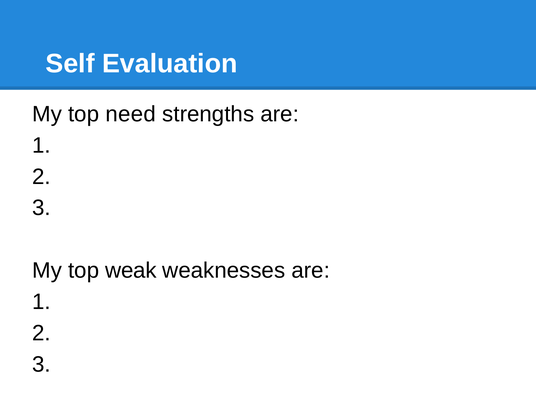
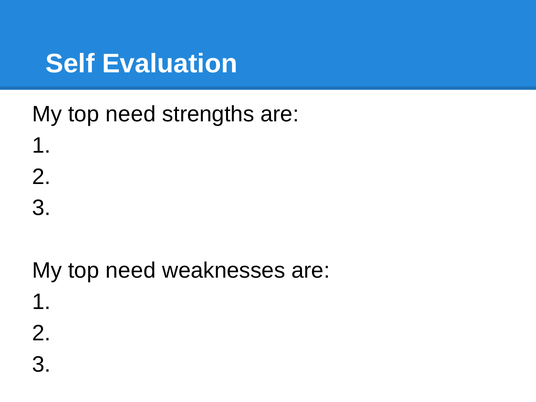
weak at (131, 270): weak -> need
